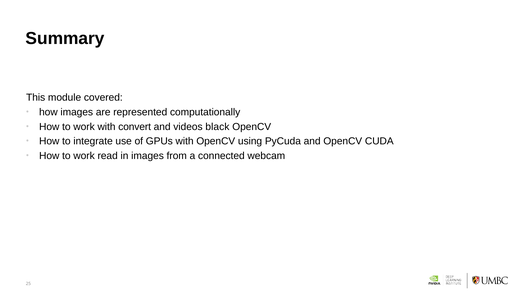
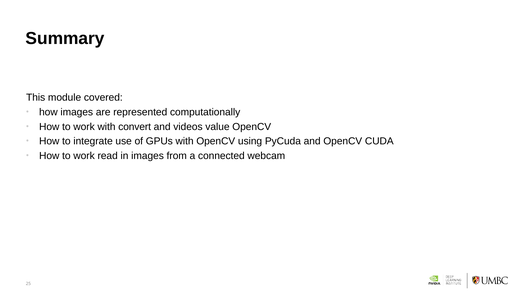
black: black -> value
